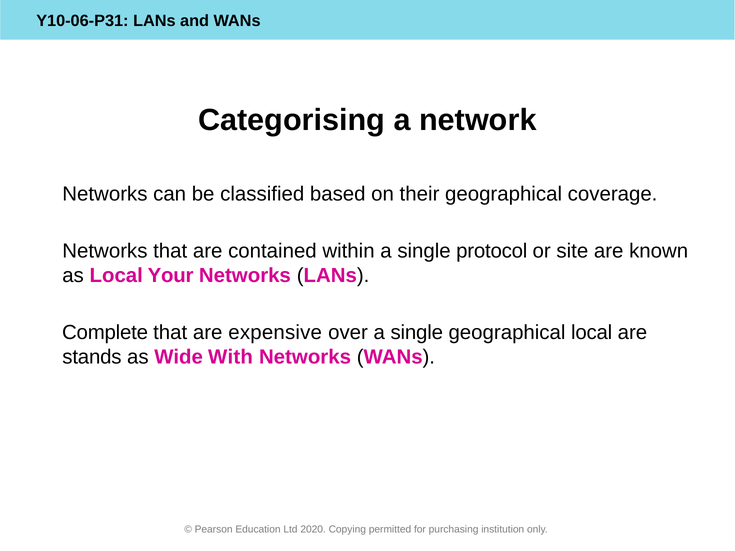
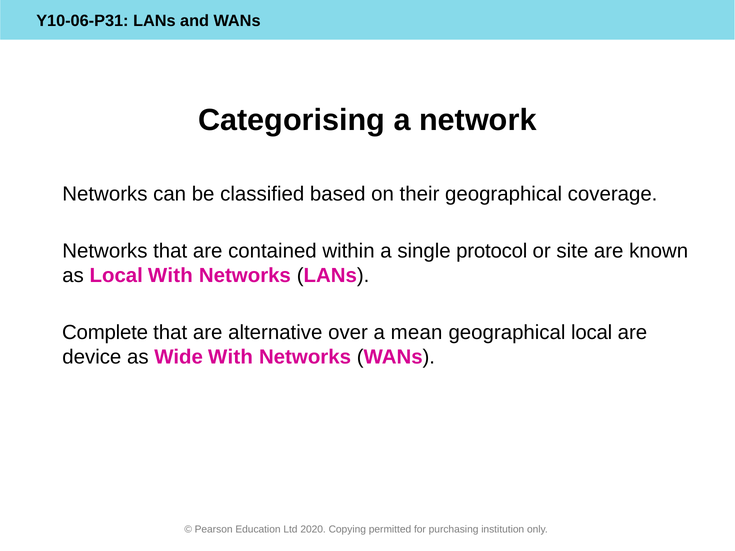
Local Your: Your -> With
expensive: expensive -> alternative
over a single: single -> mean
stands: stands -> device
